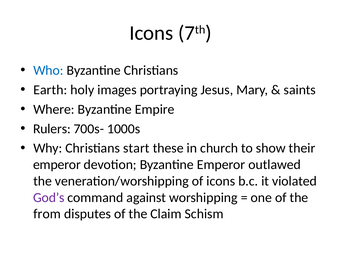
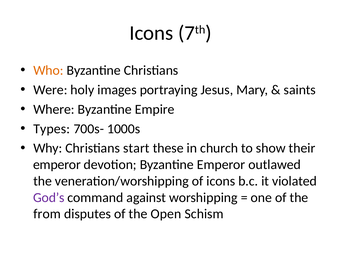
Who colour: blue -> orange
Earth: Earth -> Were
Rulers: Rulers -> Types
Claim: Claim -> Open
